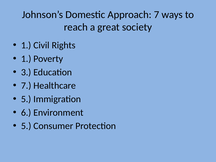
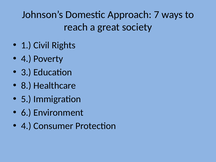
1 at (26, 59): 1 -> 4
7 at (26, 86): 7 -> 8
5 at (26, 126): 5 -> 4
